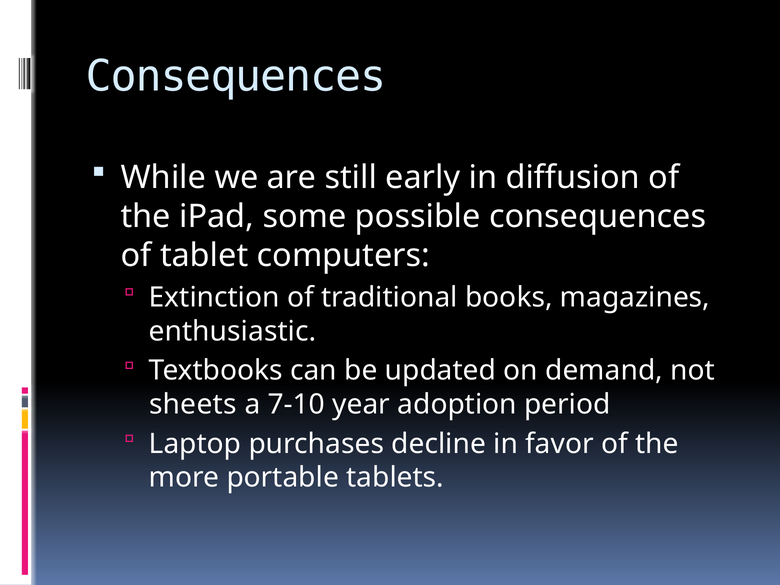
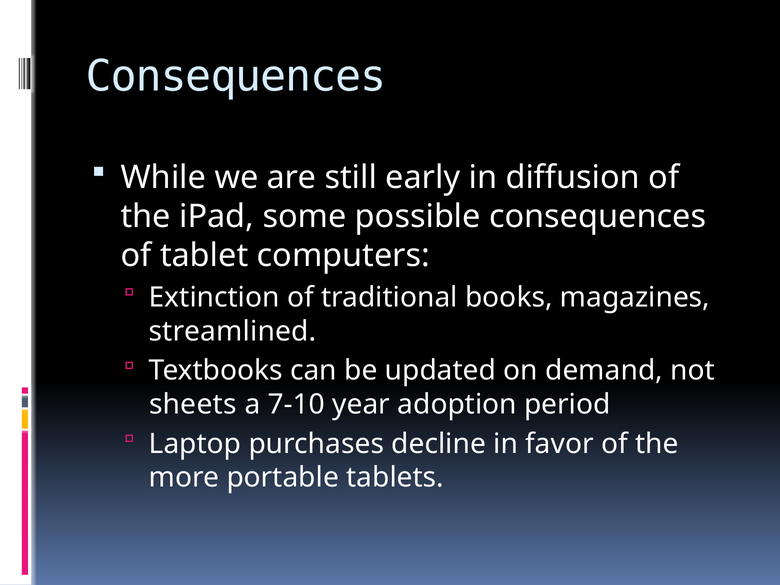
enthusiastic: enthusiastic -> streamlined
